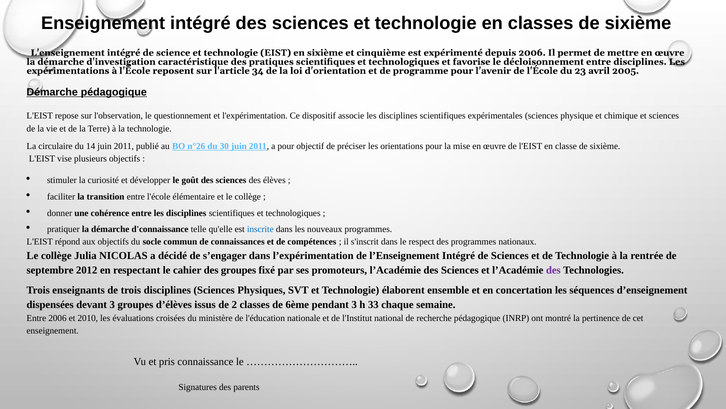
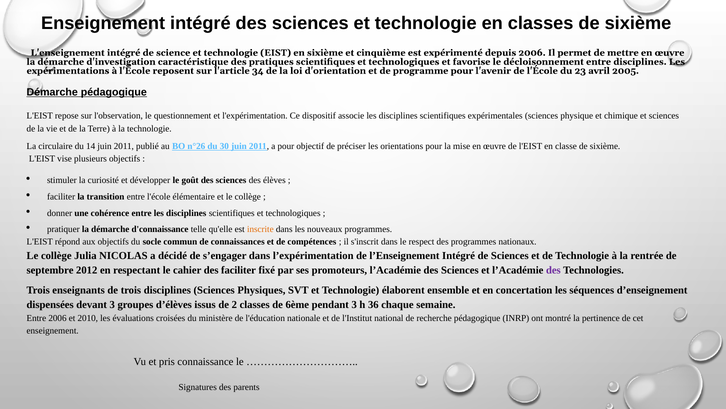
inscrite colour: blue -> orange
des groupes: groupes -> faciliter
33: 33 -> 36
